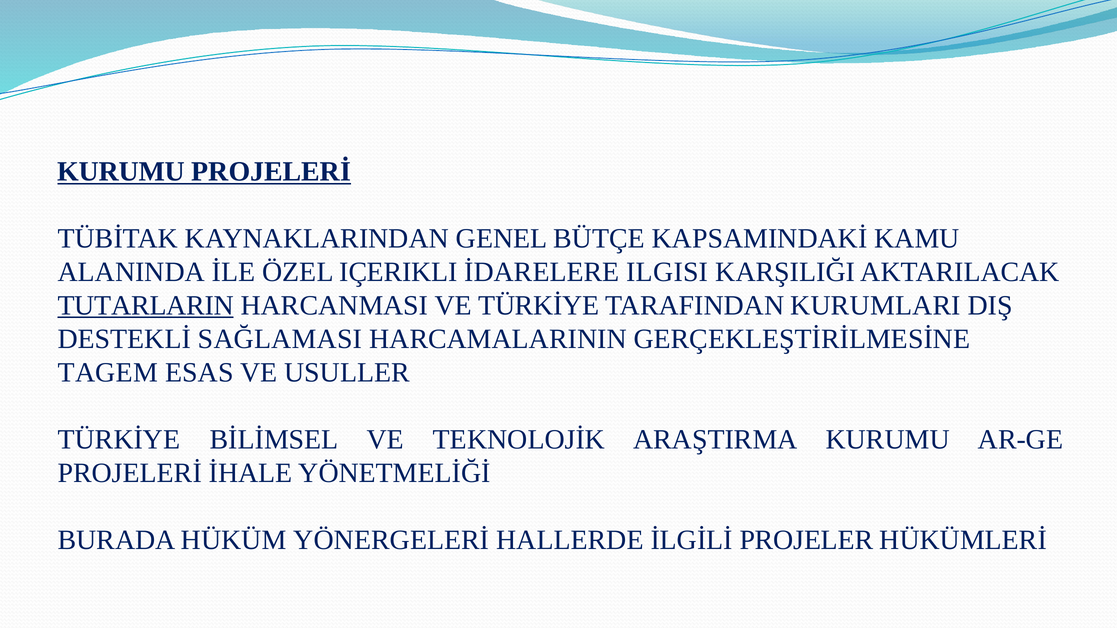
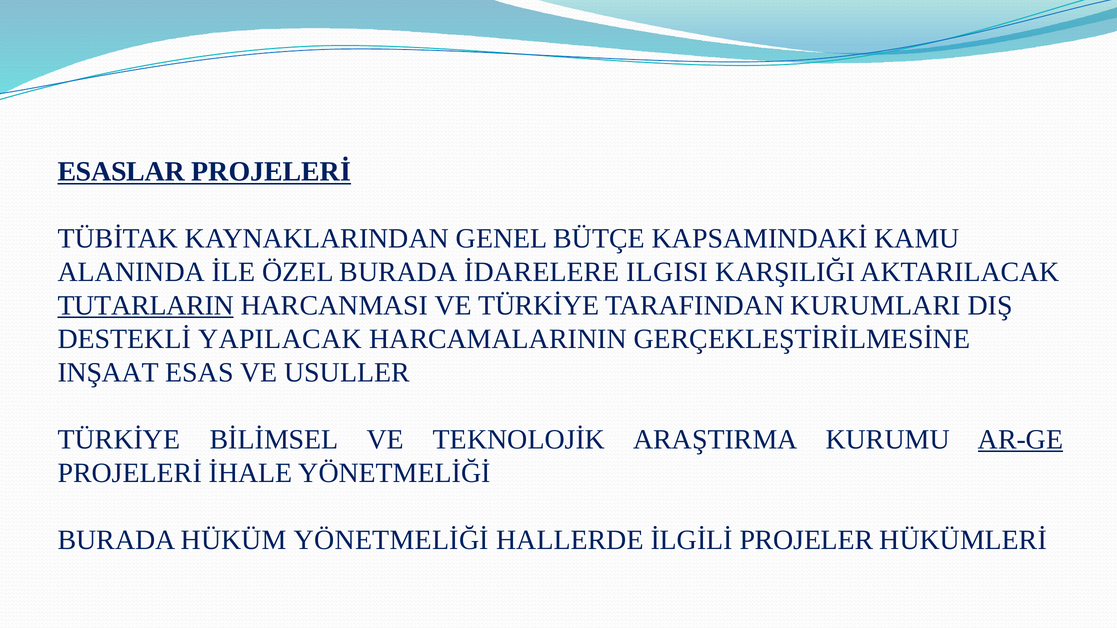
KURUMU at (121, 171): KURUMU -> ESASLAR
ÖZEL IÇERIKLI: IÇERIKLI -> BURADA
SAĞLAMASI: SAĞLAMASI -> YAPILACAK
TAGEM: TAGEM -> INŞAAT
AR-GE underline: none -> present
HÜKÜM YÖNERGELERİ: YÖNERGELERİ -> YÖNETMELİĞİ
